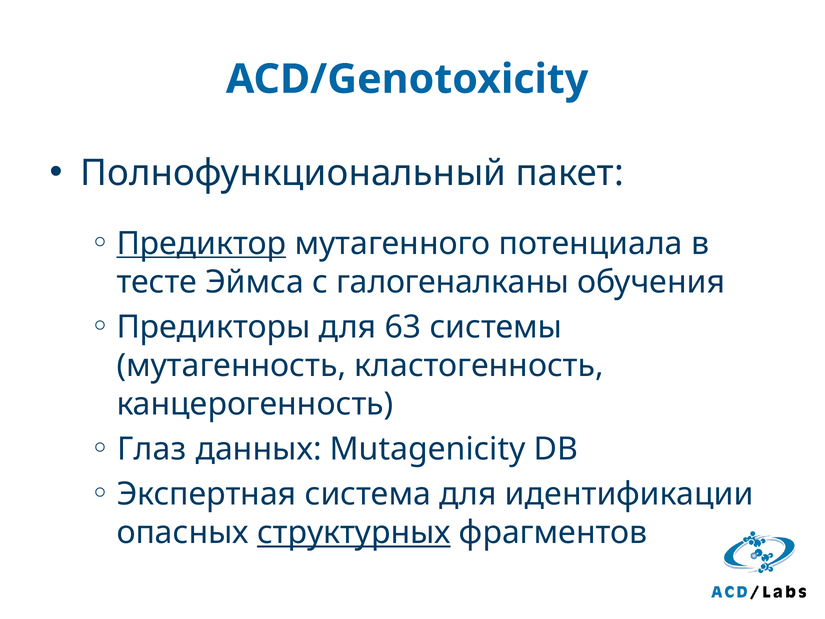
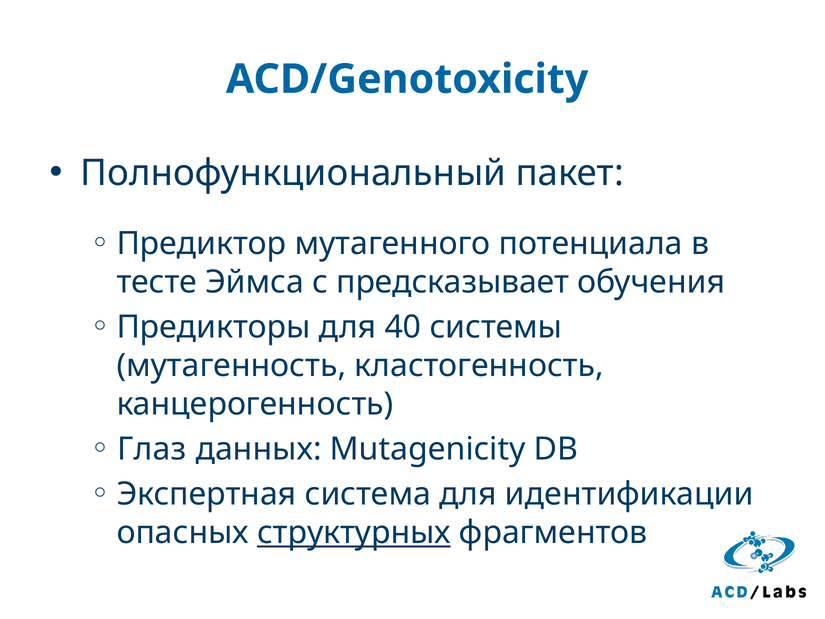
Предиктор underline: present -> none
галогеналканы: галогеналканы -> предсказывает
63: 63 -> 40
